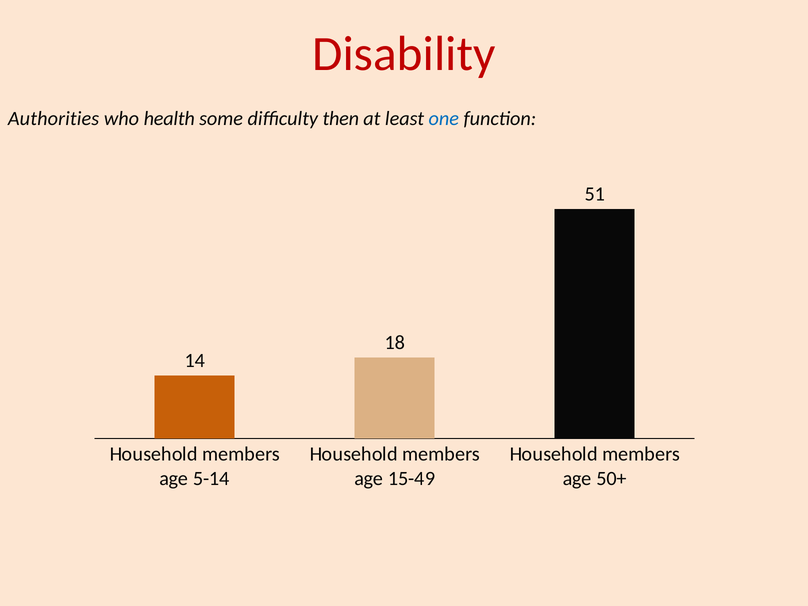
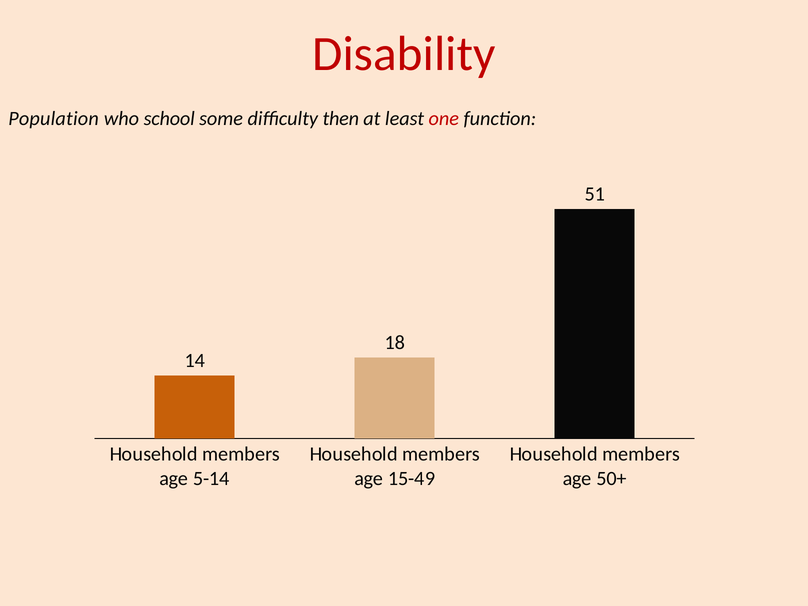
Authorities: Authorities -> Population
health: health -> school
one colour: blue -> red
